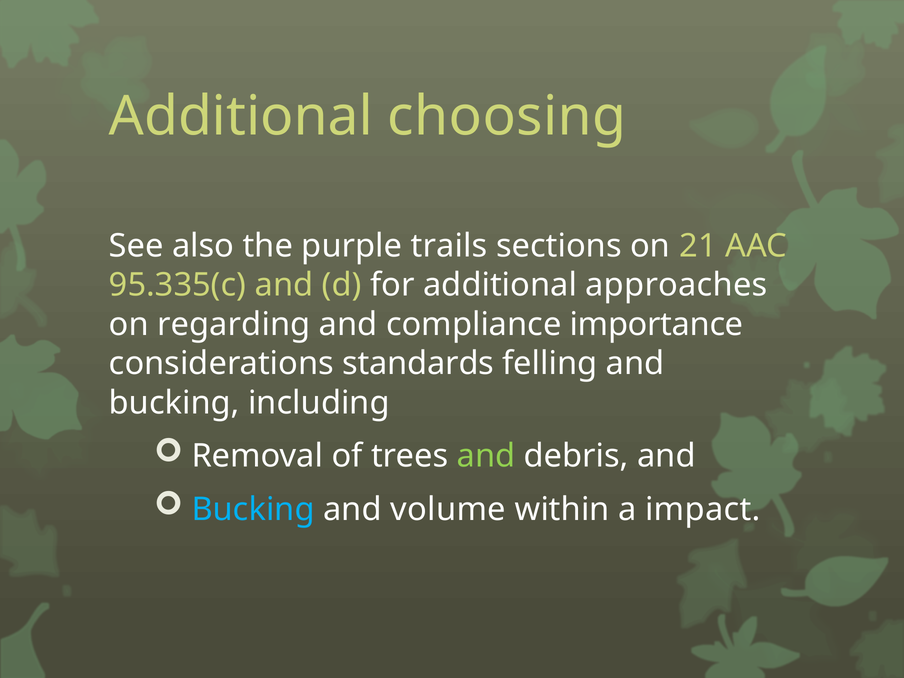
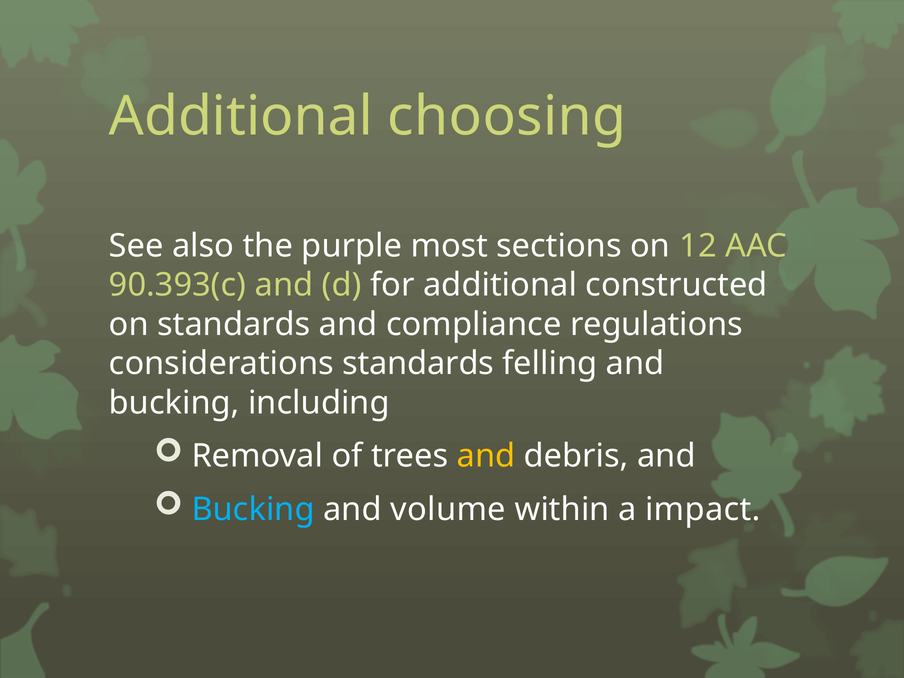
trails: trails -> most
21: 21 -> 12
95.335(c: 95.335(c -> 90.393(c
approaches: approaches -> constructed
on regarding: regarding -> standards
importance: importance -> regulations
and at (486, 456) colour: light green -> yellow
